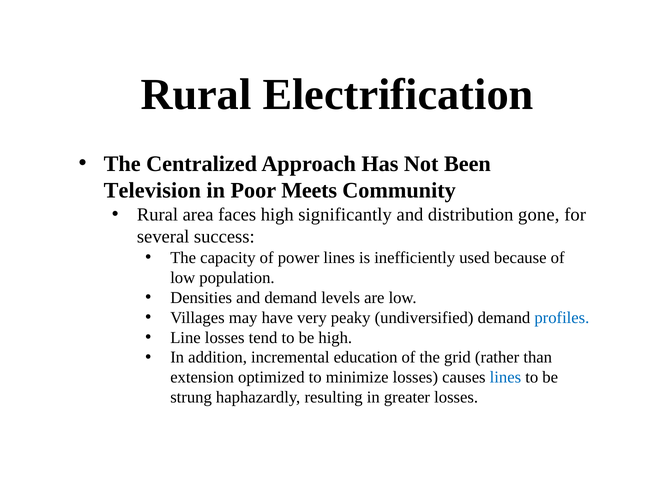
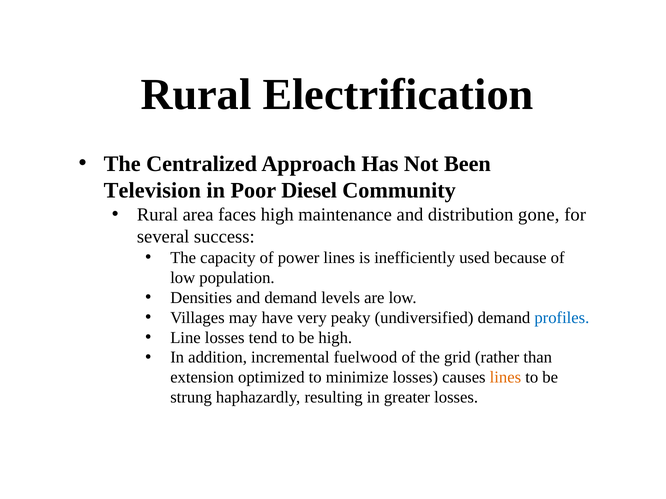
Meets: Meets -> Diesel
significantly: significantly -> maintenance
education: education -> fuelwood
lines at (505, 378) colour: blue -> orange
